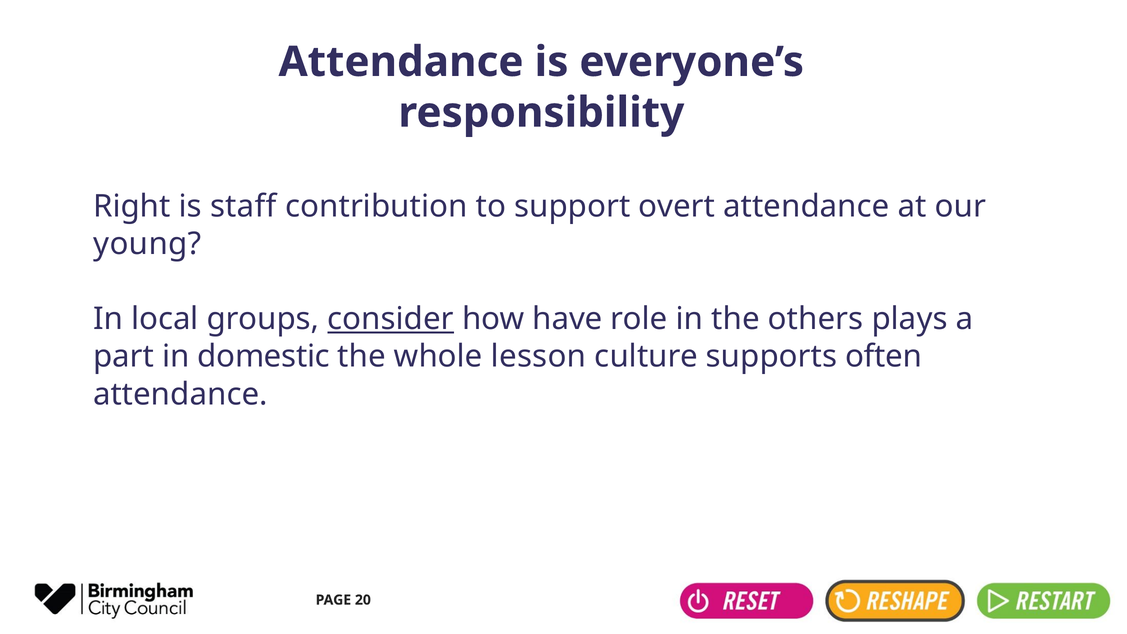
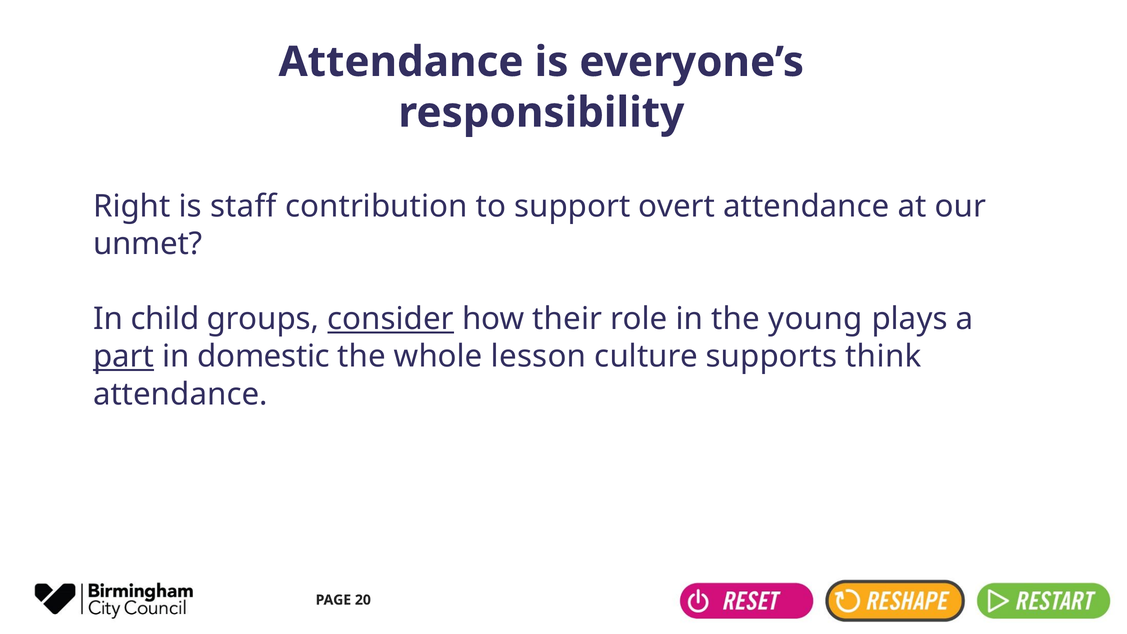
young: young -> unmet
local: local -> child
have: have -> their
others: others -> young
part underline: none -> present
often: often -> think
